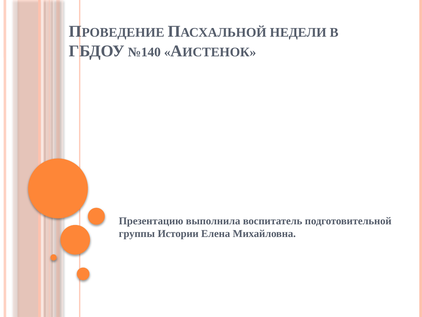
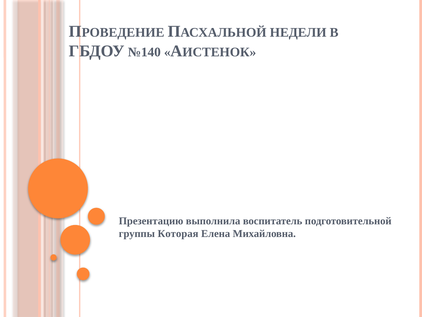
Истории: Истории -> Которая
